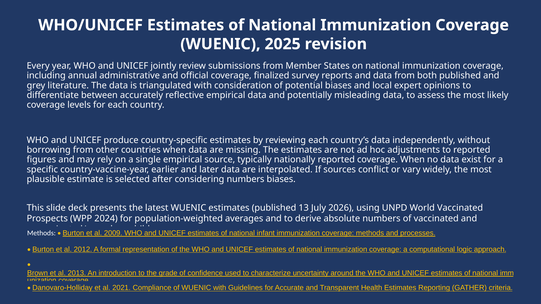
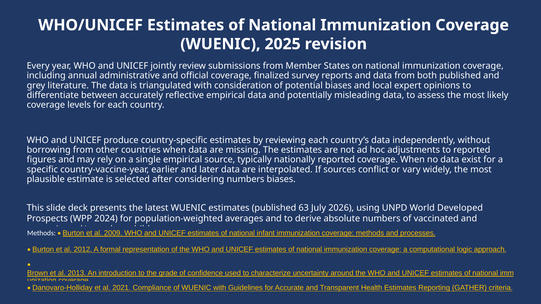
13: 13 -> 63
World Vaccinated: Vaccinated -> Developed
